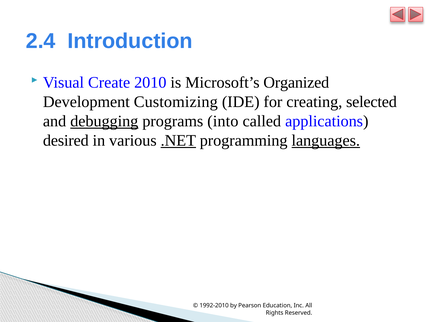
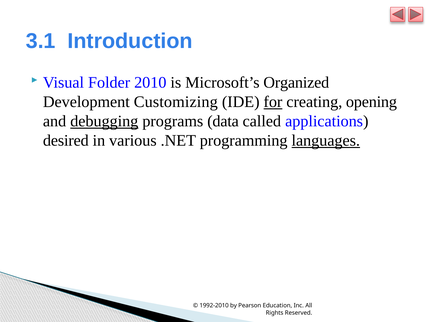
2.4: 2.4 -> 3.1
Create: Create -> Folder
for underline: none -> present
selected: selected -> opening
into: into -> data
.NET underline: present -> none
